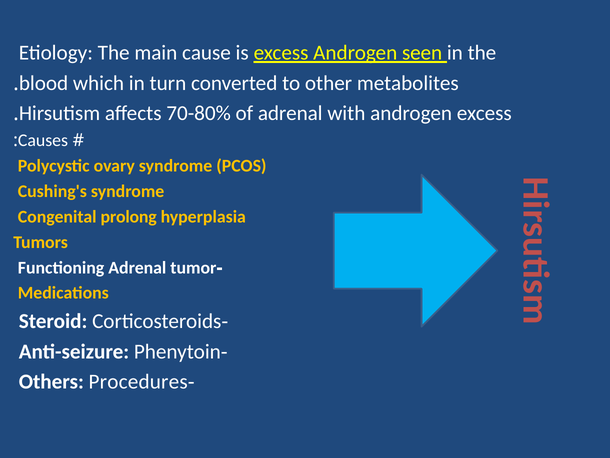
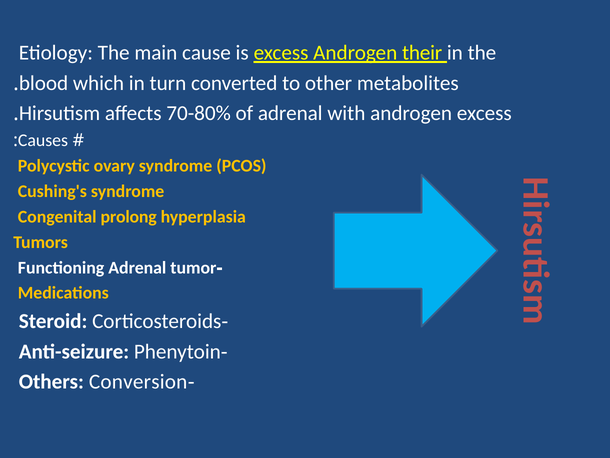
seen: seen -> their
Procedures: Procedures -> Conversion
